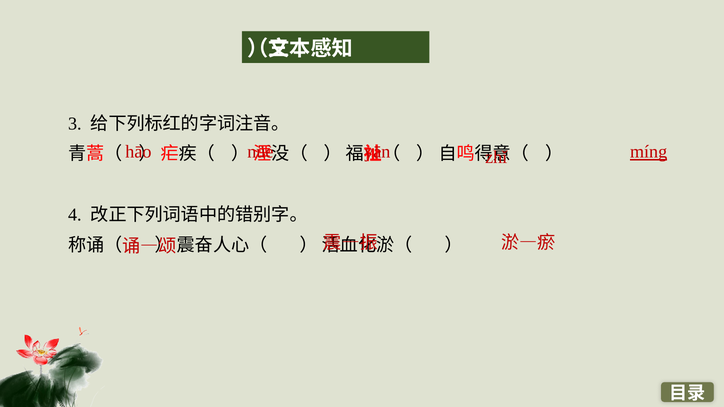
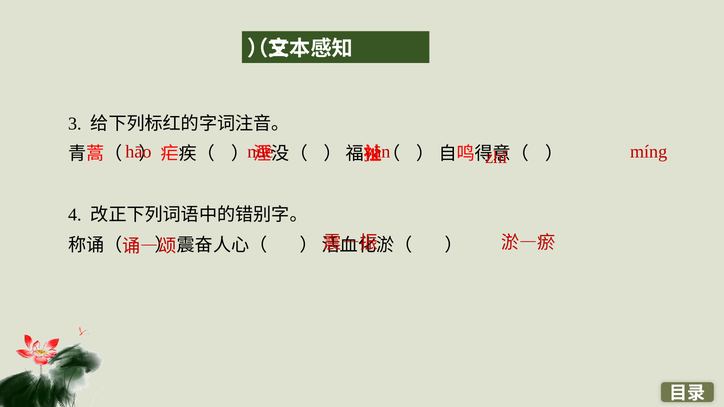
míng underline: present -> none
